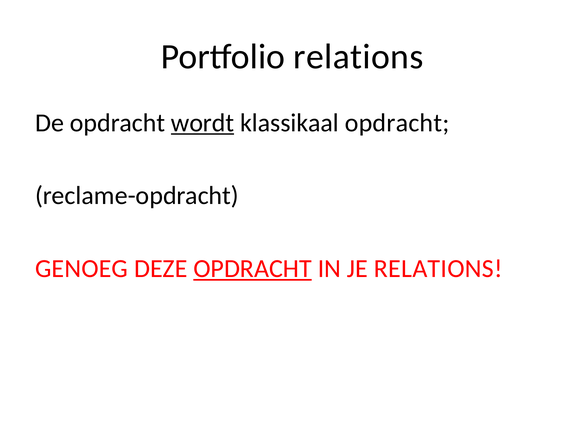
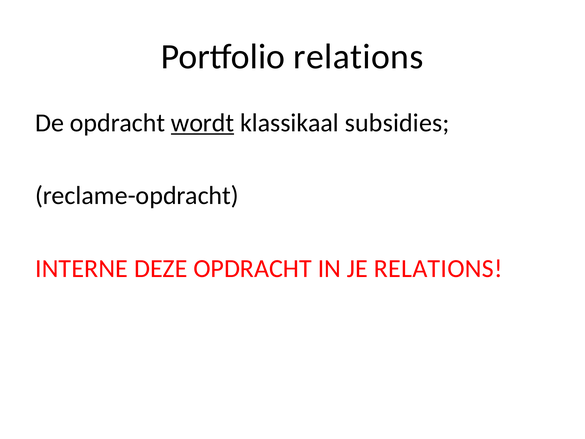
klassikaal opdracht: opdracht -> subsidies
GENOEG: GENOEG -> INTERNE
OPDRACHT at (253, 268) underline: present -> none
